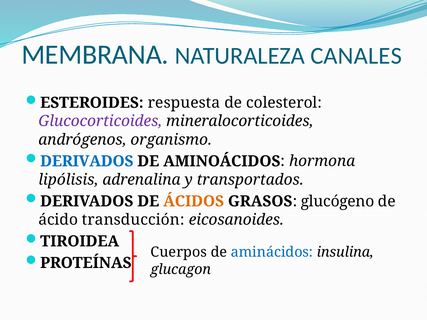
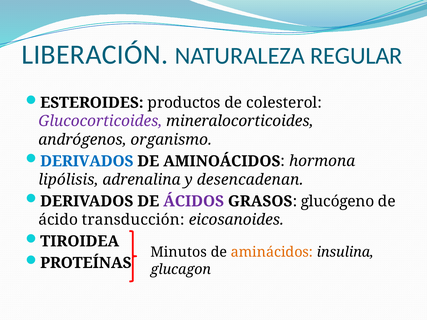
MEMBRANA: MEMBRANA -> LIBERACIÓN
CANALES: CANALES -> REGULAR
respuesta: respuesta -> productos
transportados: transportados -> desencadenan
ÁCIDOS colour: orange -> purple
Cuerpos: Cuerpos -> Minutos
aminácidos colour: blue -> orange
